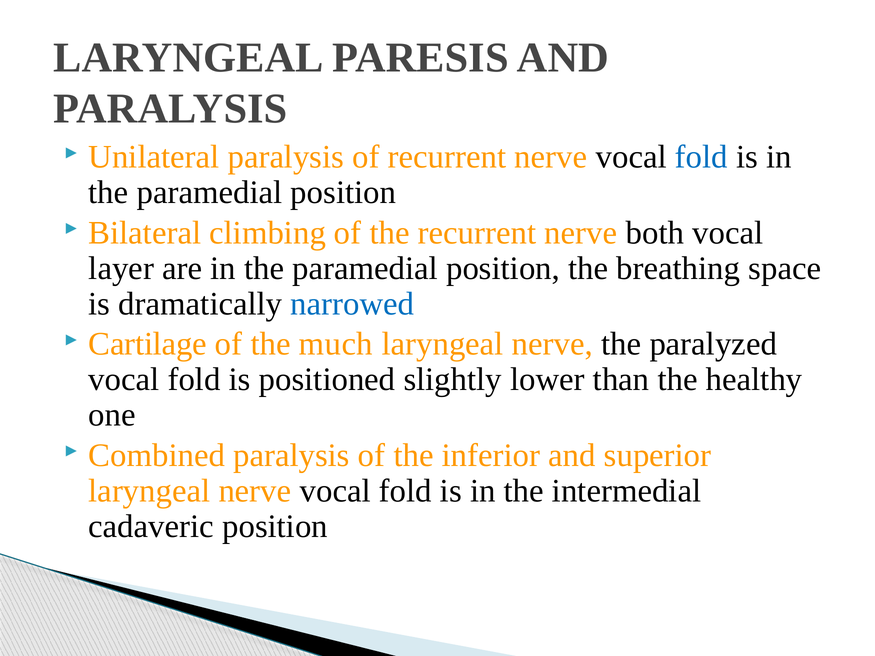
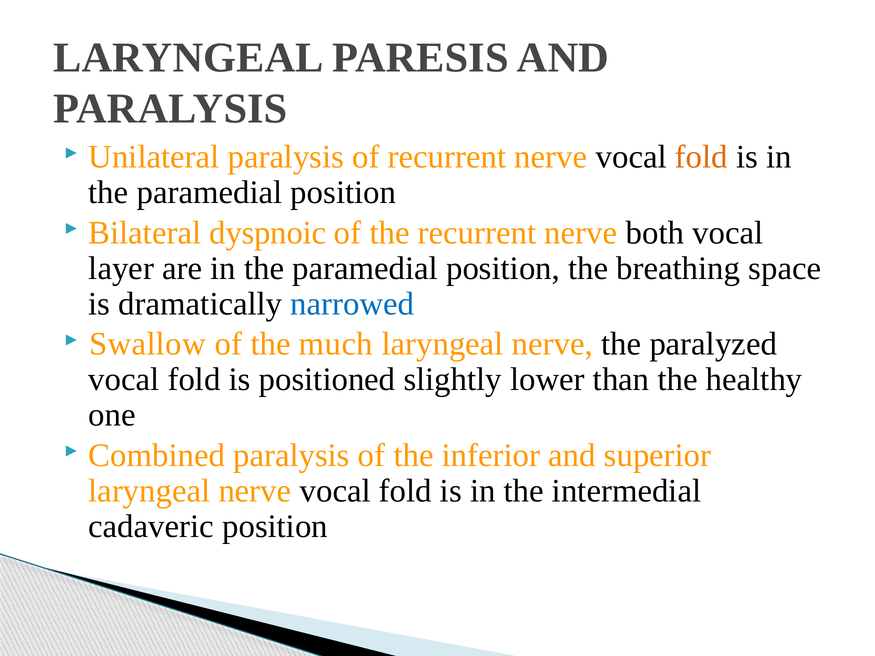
fold at (701, 157) colour: blue -> orange
climbing: climbing -> dyspnoic
Cartilage: Cartilage -> Swallow
